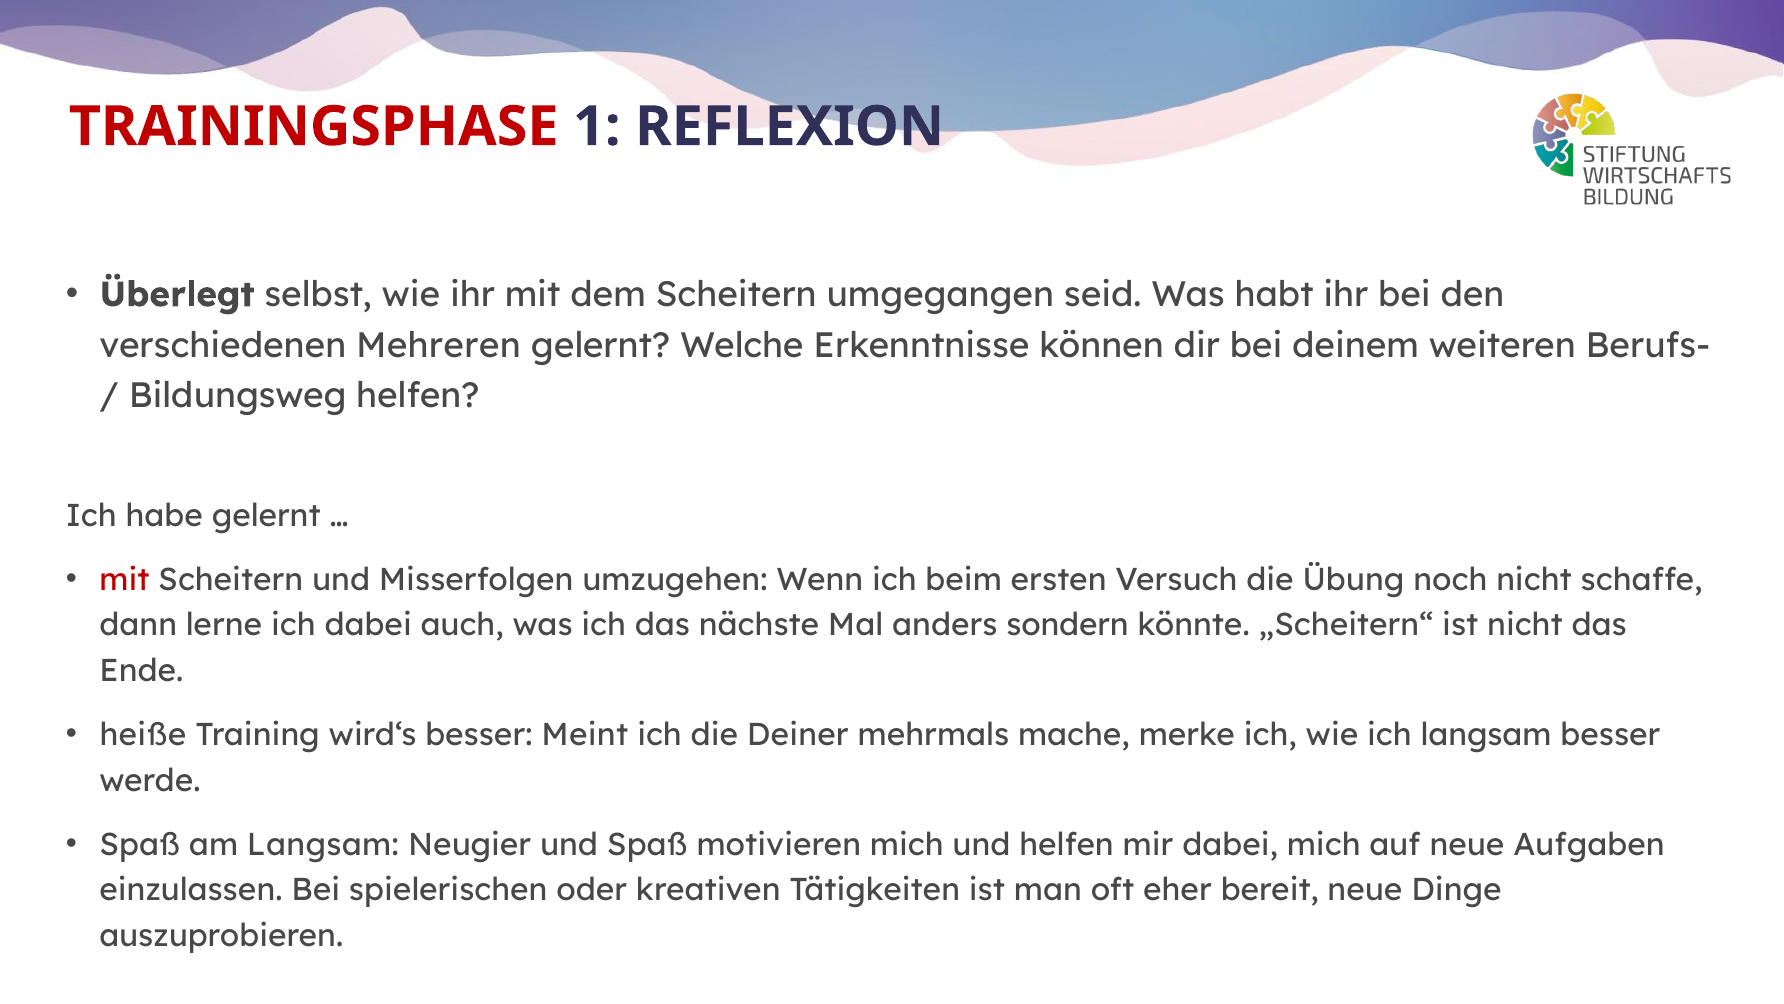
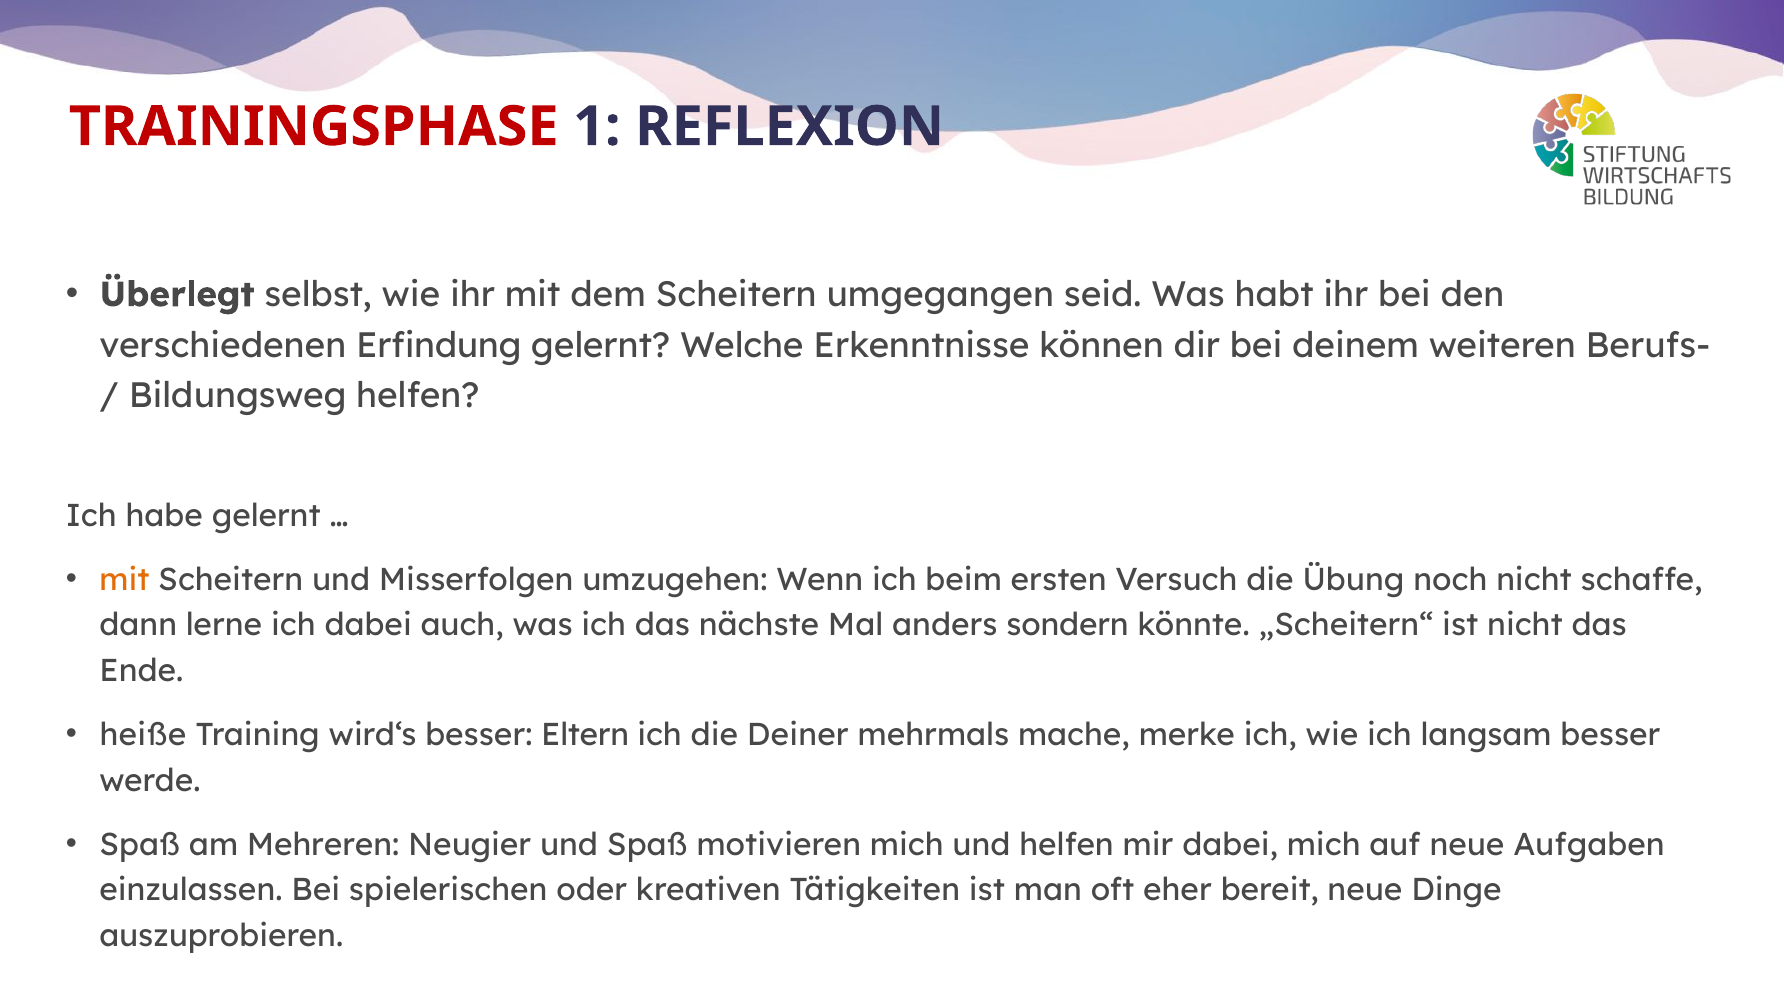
Mehreren: Mehreren -> Erfindung
mit at (124, 580) colour: red -> orange
Meint: Meint -> Eltern
am Langsam: Langsam -> Mehreren
